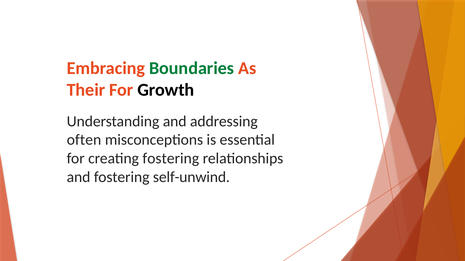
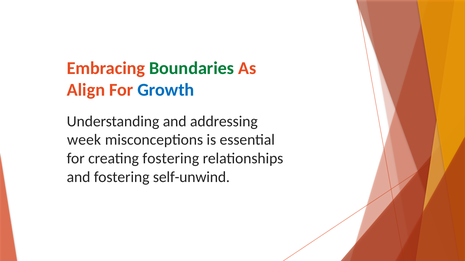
Their: Their -> Align
Growth colour: black -> blue
often: often -> week
